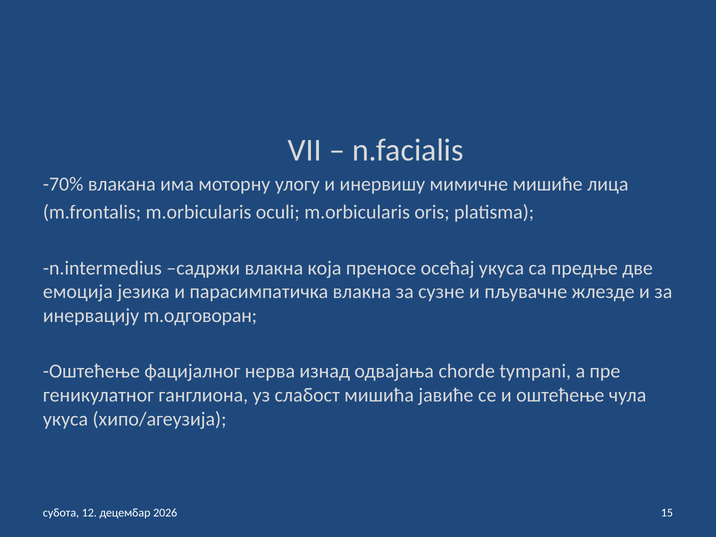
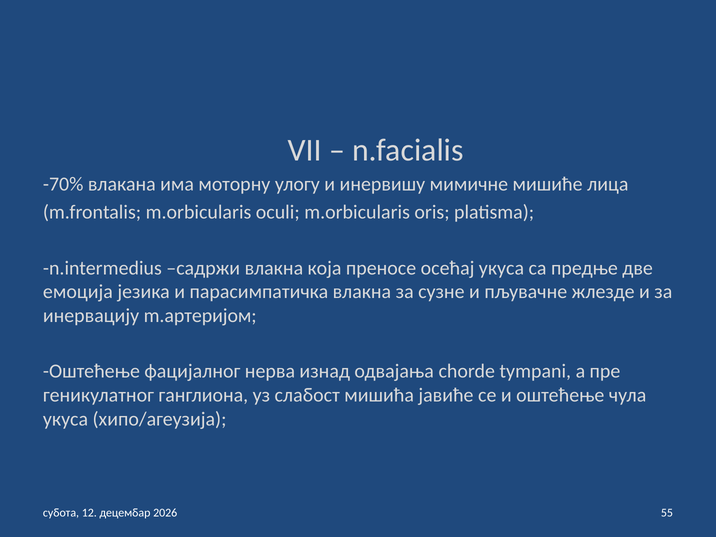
m.одговоран: m.одговоран -> m.артеријом
15: 15 -> 55
